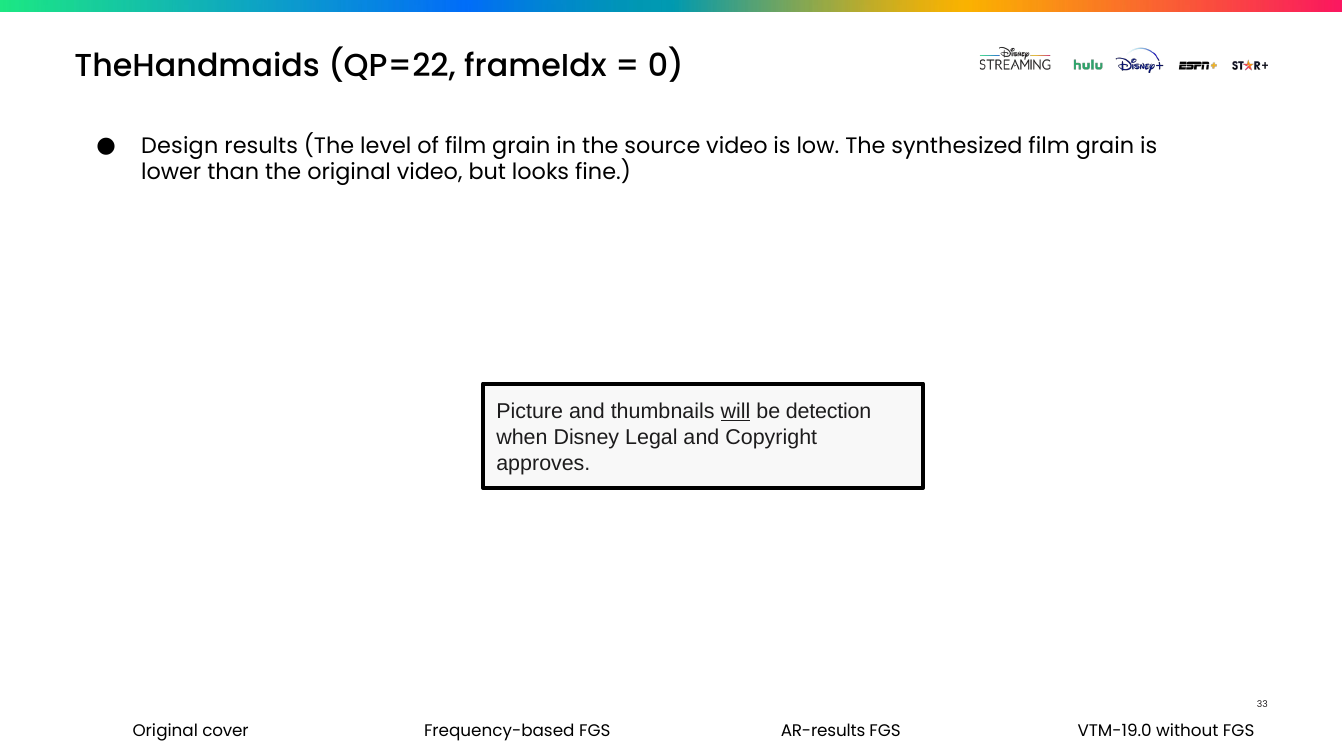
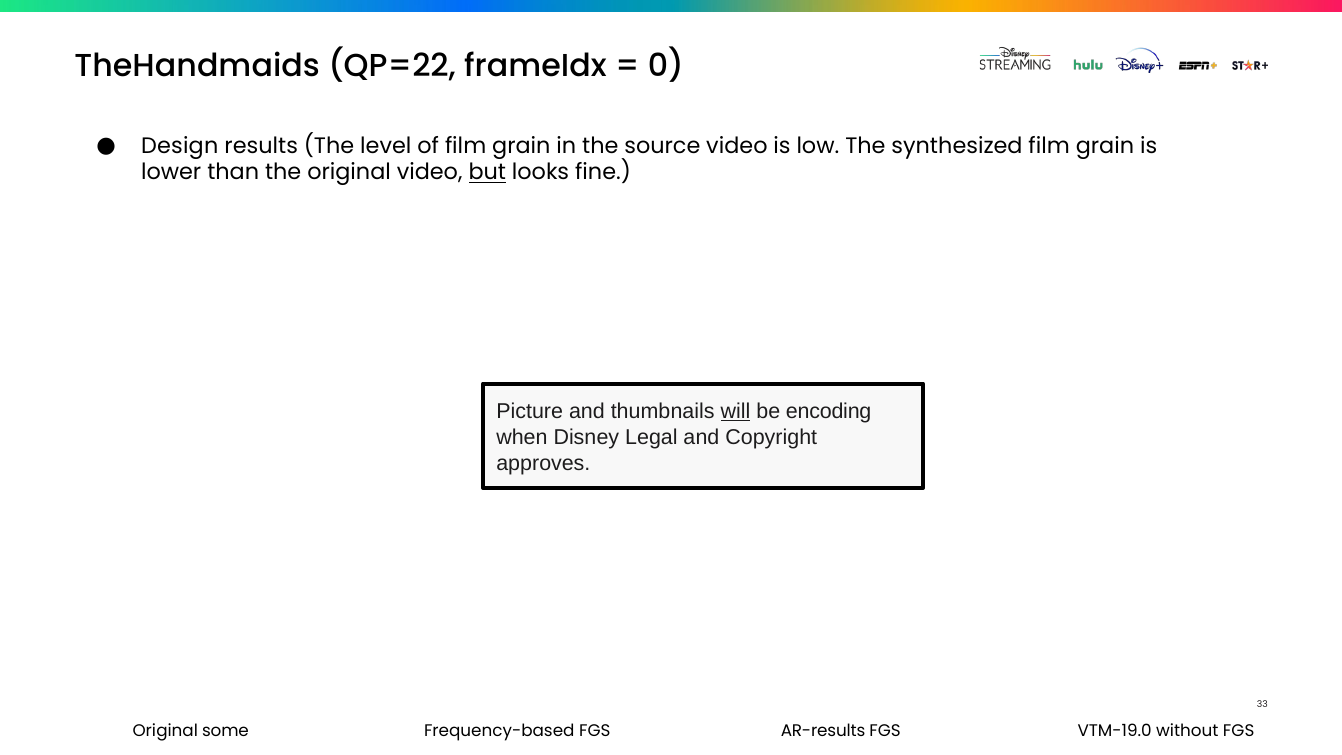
but underline: none -> present
detection: detection -> encoding
cover: cover -> some
